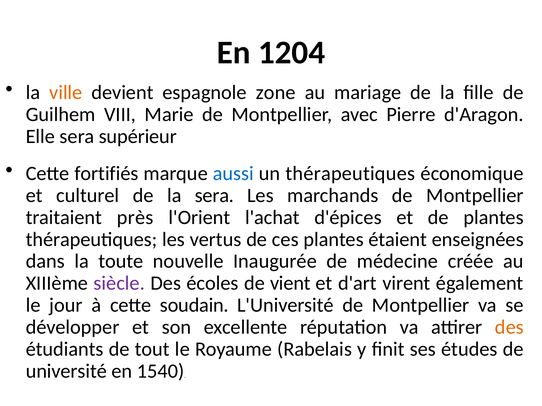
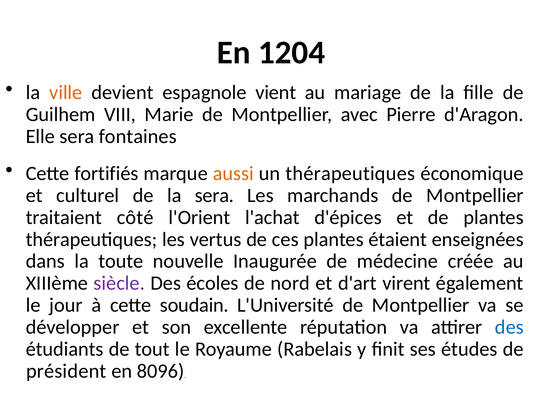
zone: zone -> vient
supérieur: supérieur -> fontaines
aussi colour: blue -> orange
près: près -> côté
vient: vient -> nord
des at (509, 328) colour: orange -> blue
université: université -> président
1540: 1540 -> 8096
